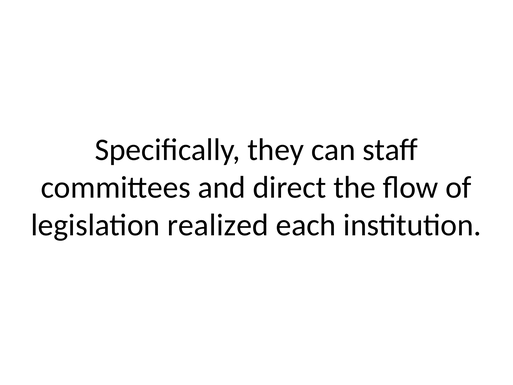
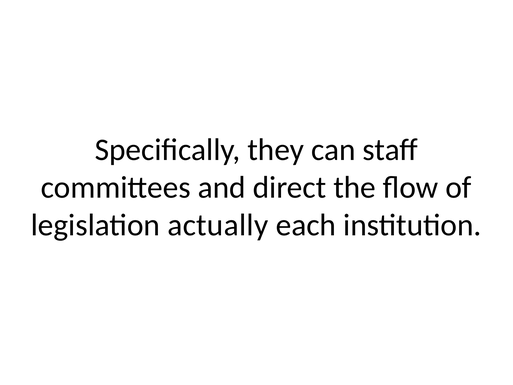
realized: realized -> actually
